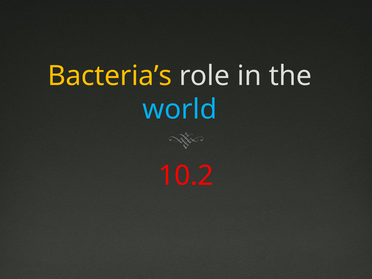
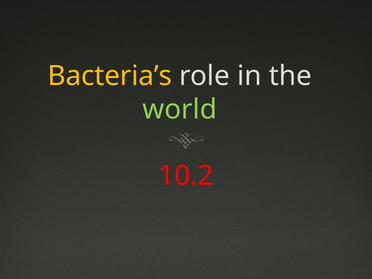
world colour: light blue -> light green
